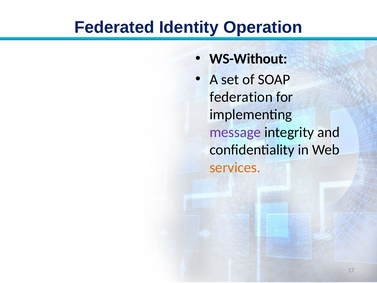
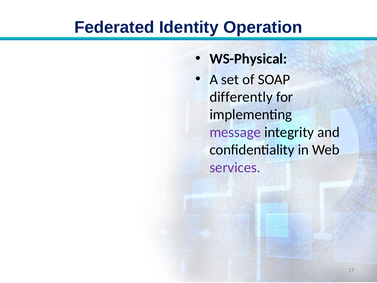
WS-Without: WS-Without -> WS-Physical
federation: federation -> differently
services colour: orange -> purple
